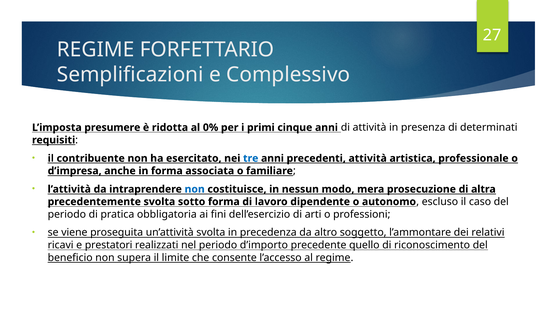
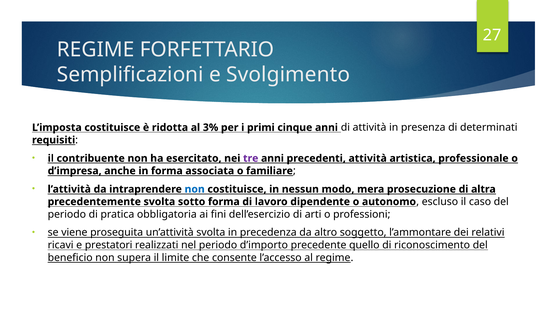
Complessivo: Complessivo -> Svolgimento
L’imposta presumere: presumere -> costituisce
0%: 0% -> 3%
tre colour: blue -> purple
